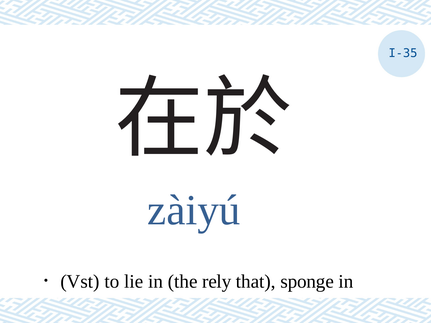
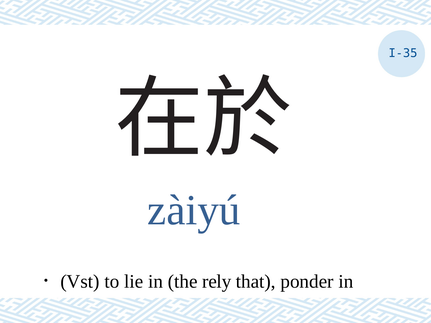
sponge: sponge -> ponder
